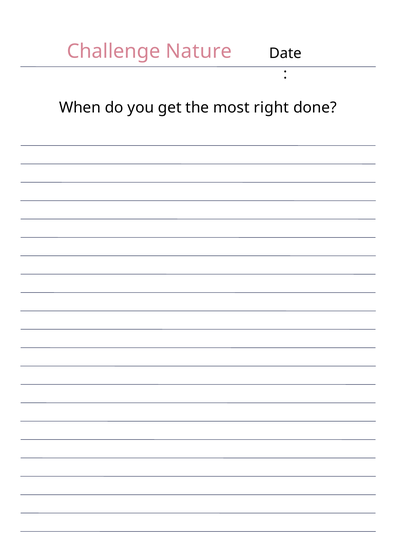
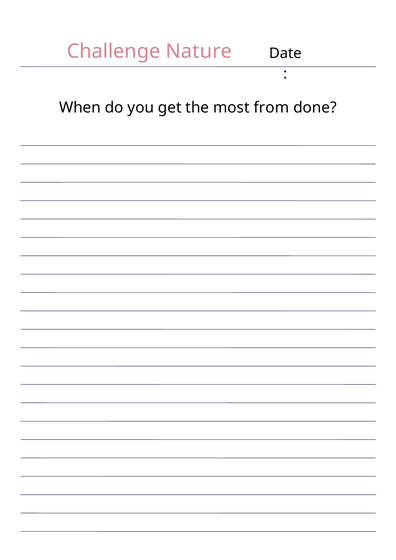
right: right -> from
